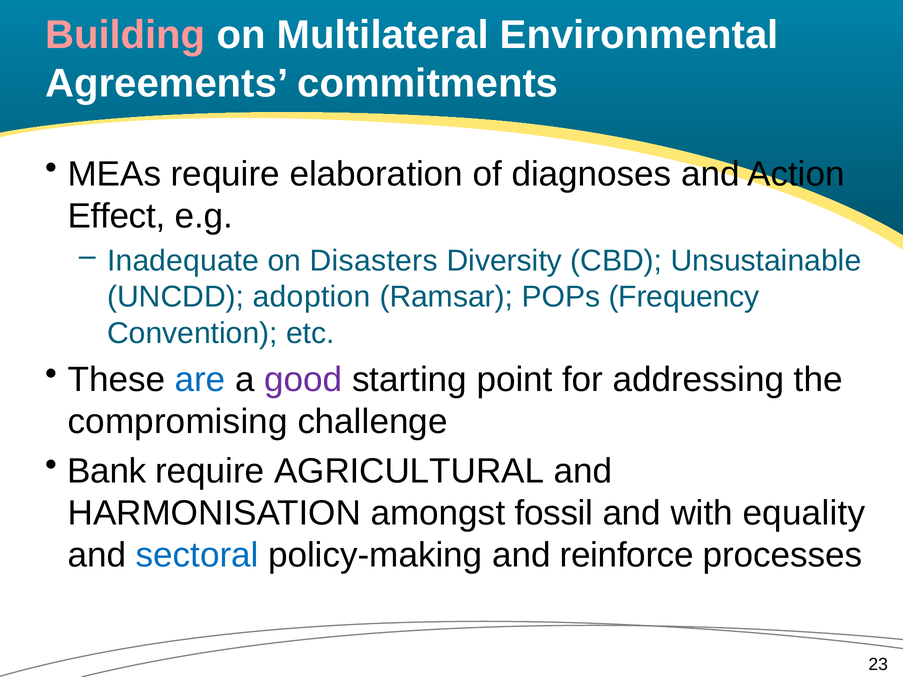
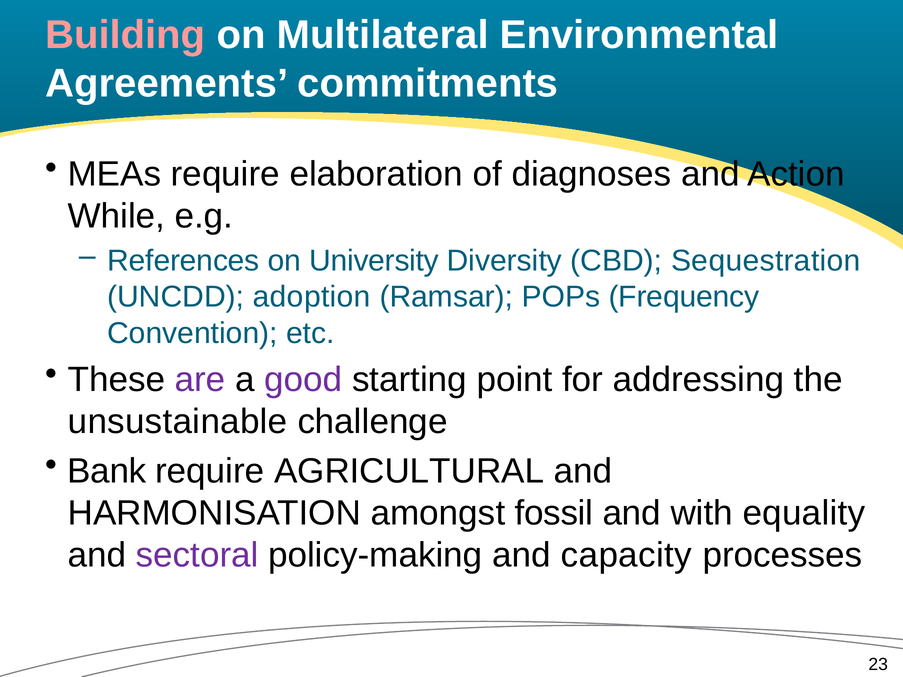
Effect: Effect -> While
Inadequate: Inadequate -> References
Disasters: Disasters -> University
Unsustainable: Unsustainable -> Sequestration
are colour: blue -> purple
compromising: compromising -> unsustainable
sectoral colour: blue -> purple
reinforce: reinforce -> capacity
